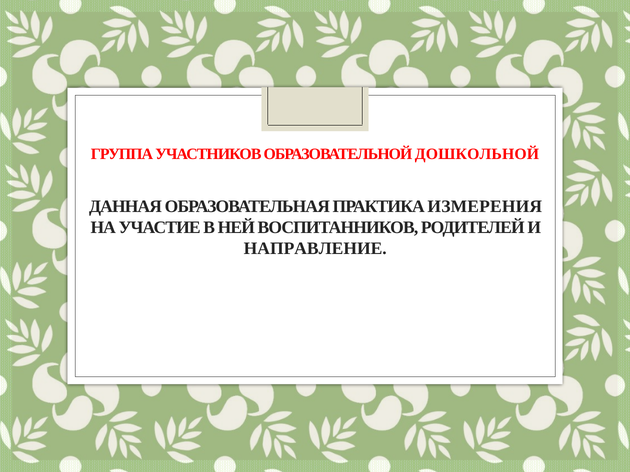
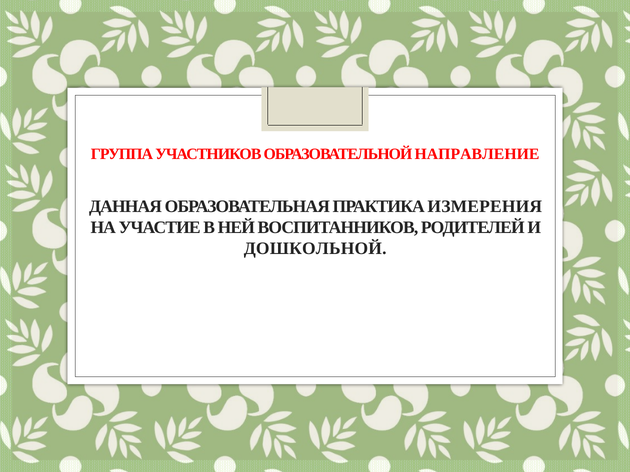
ДОШКОЛЬНОЙ: ДОШКОЛЬНОЙ -> НАПРАВЛЕНИЕ
НАПРАВЛЕНИЕ: НАПРАВЛЕНИЕ -> ДОШКОЛЬНОЙ
